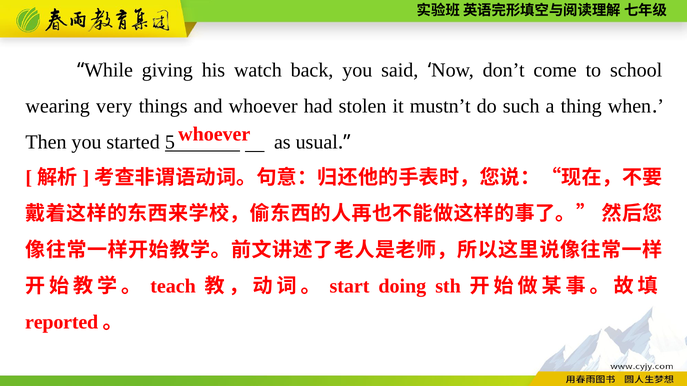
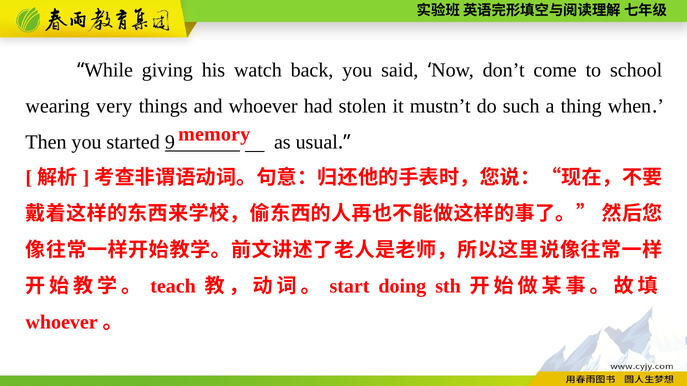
whoever at (214, 135): whoever -> memory
5: 5 -> 9
reported at (62, 322): reported -> whoever
